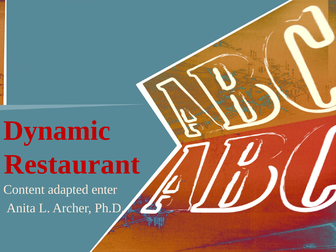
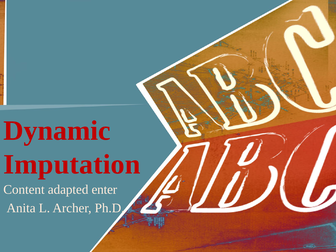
Restaurant: Restaurant -> Imputation
